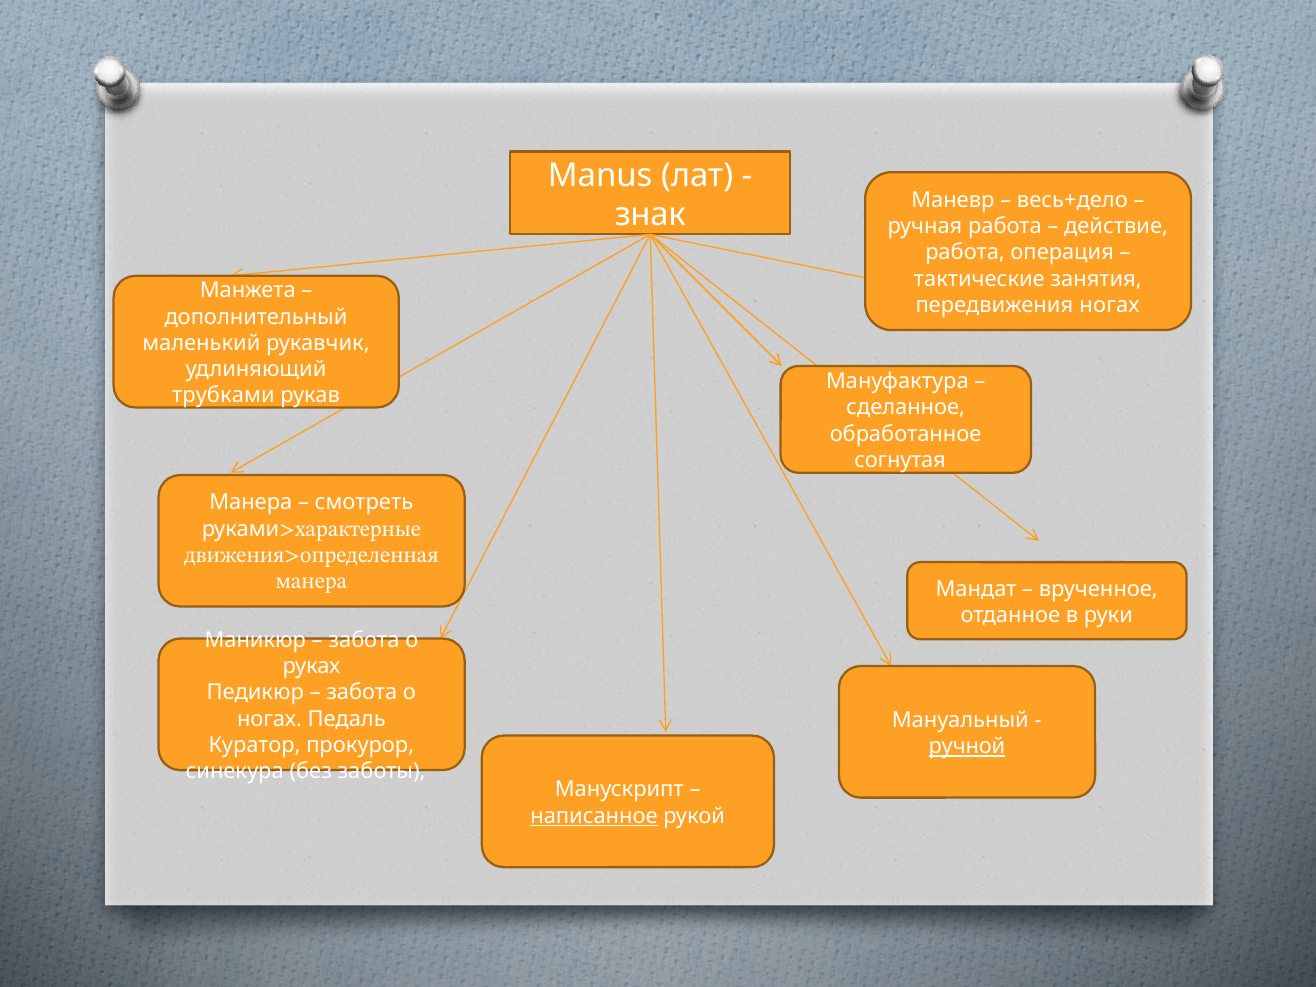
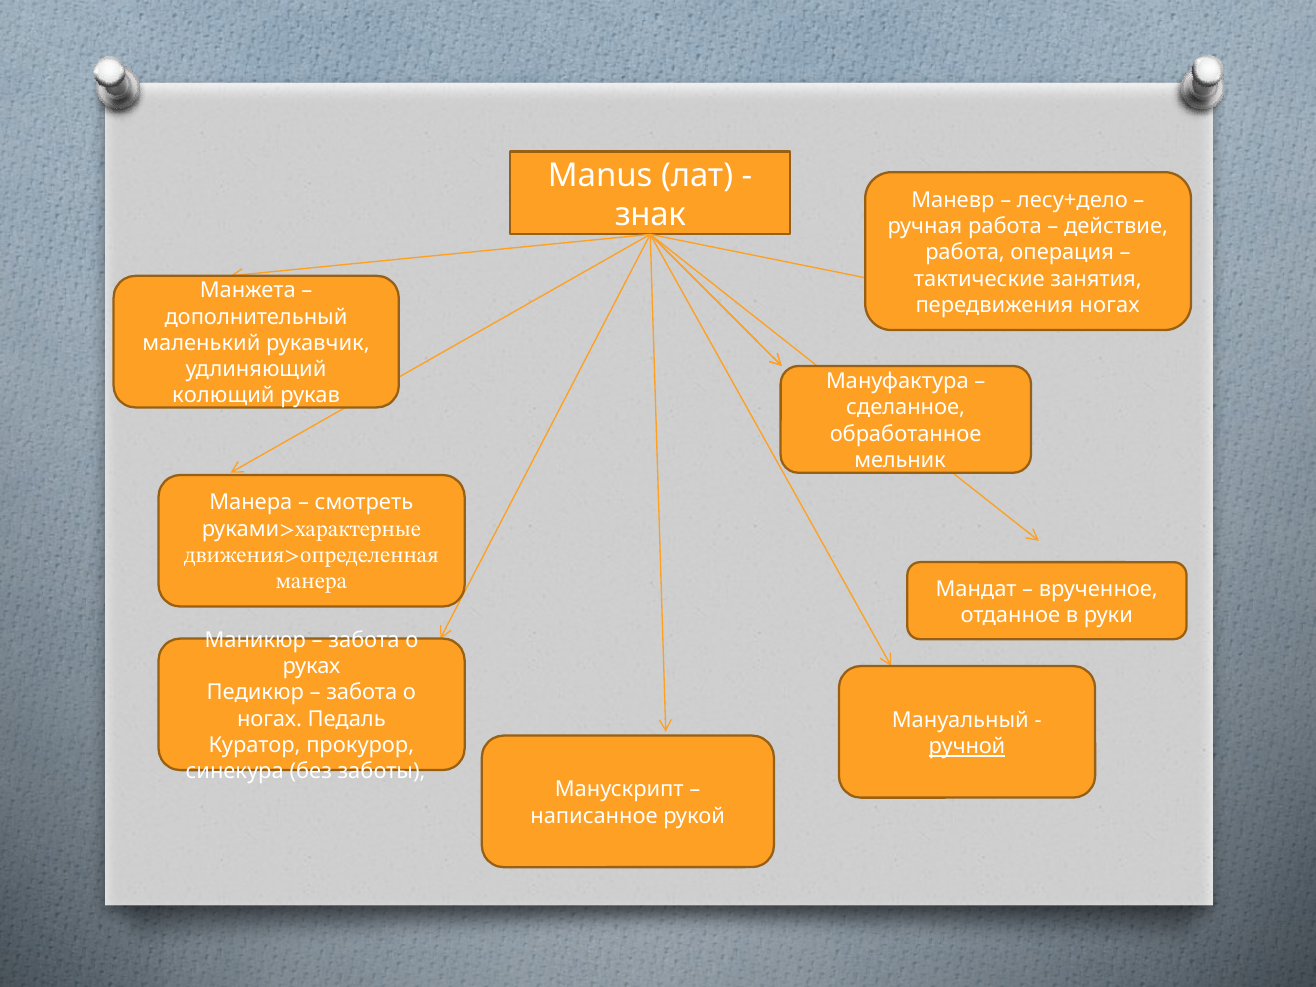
весь+дело: весь+дело -> лесу+дело
трубками: трубками -> колющий
согнутая: согнутая -> мельник
написанное underline: present -> none
